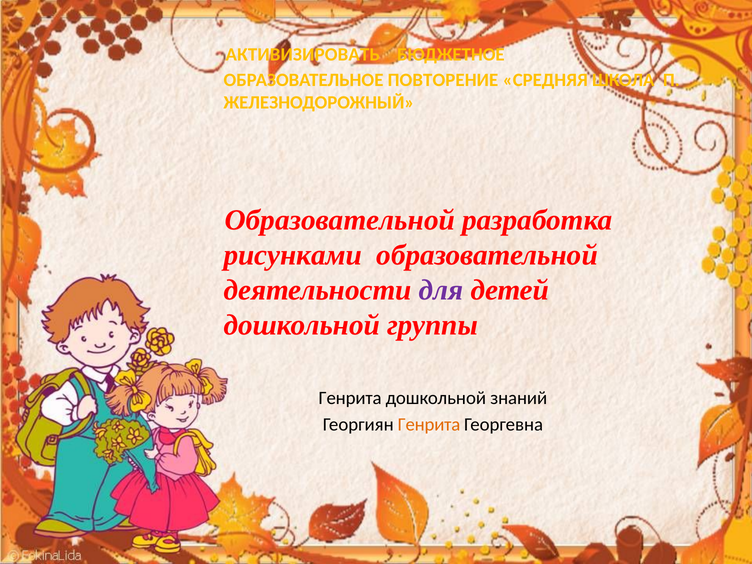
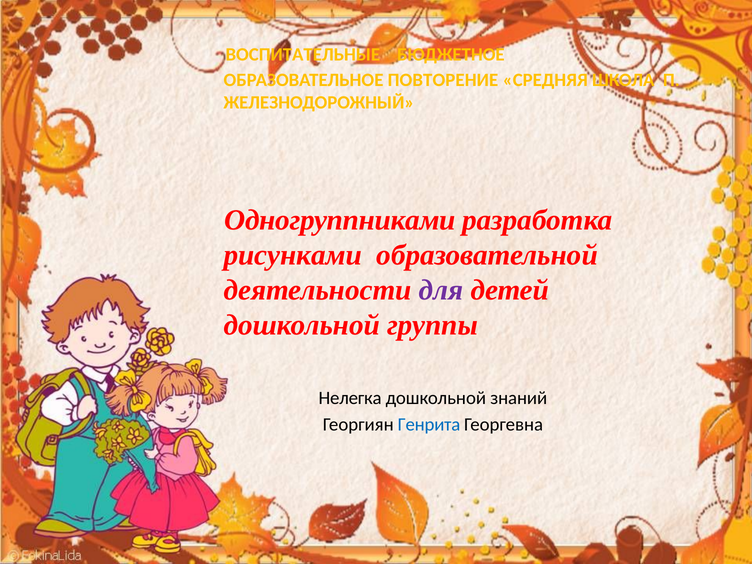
АКТИВИЗИРОВАТЬ: АКТИВИЗИРОВАТЬ -> ВОСПИТАТЕЛЬНЫЕ
Образовательной at (340, 220): Образовательной -> Одногруппниками
Генрита at (350, 398): Генрита -> Нелегка
Генрита at (429, 424) colour: orange -> blue
